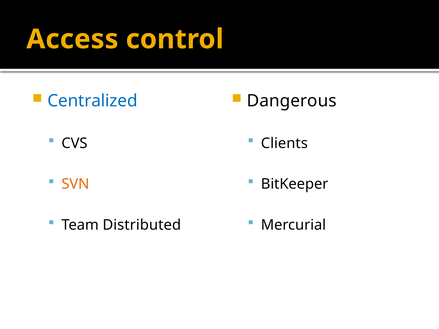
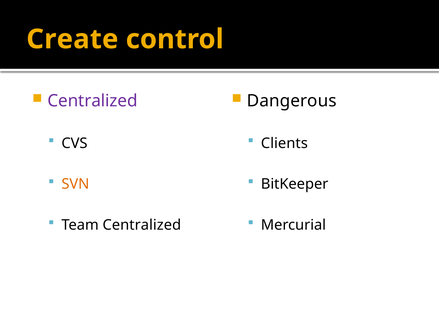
Access: Access -> Create
Centralized at (93, 101) colour: blue -> purple
Team Distributed: Distributed -> Centralized
